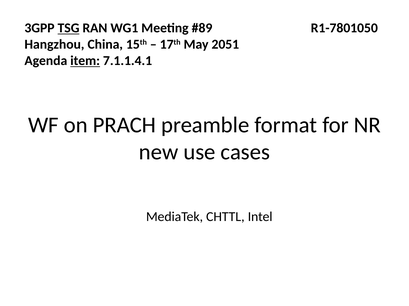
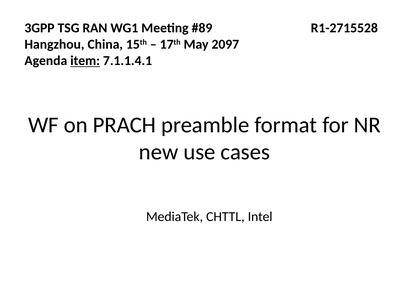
TSG underline: present -> none
R1-7801050: R1-7801050 -> R1-2715528
2051: 2051 -> 2097
